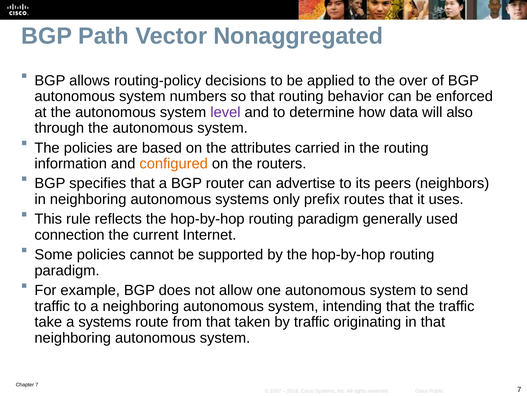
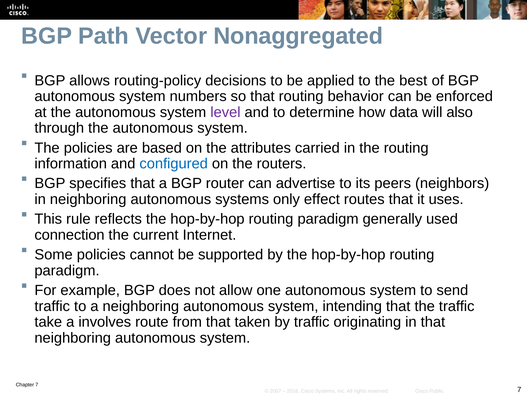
over: over -> best
configured colour: orange -> blue
prefix: prefix -> effect
a systems: systems -> involves
